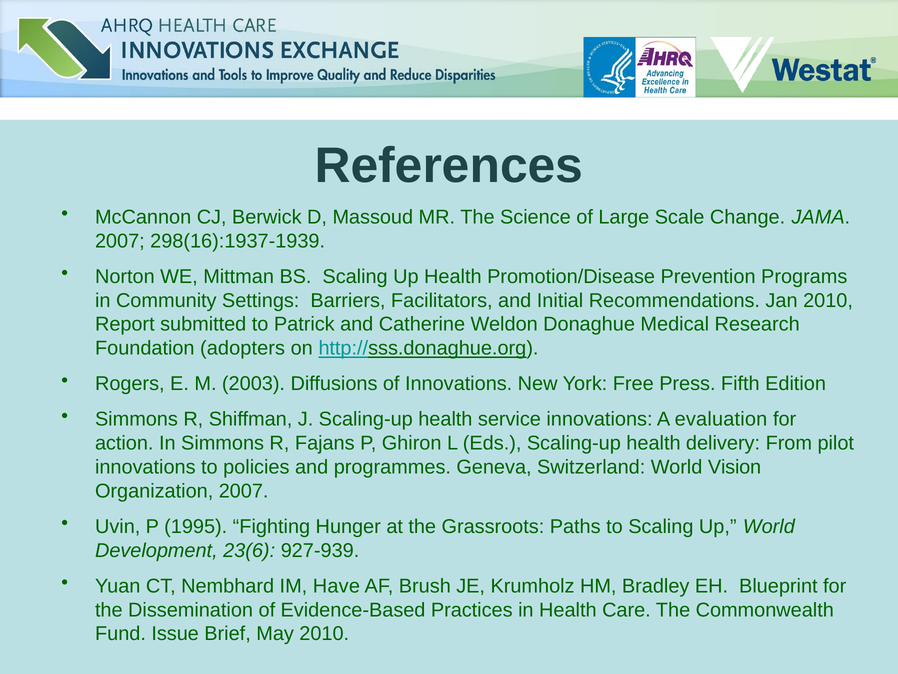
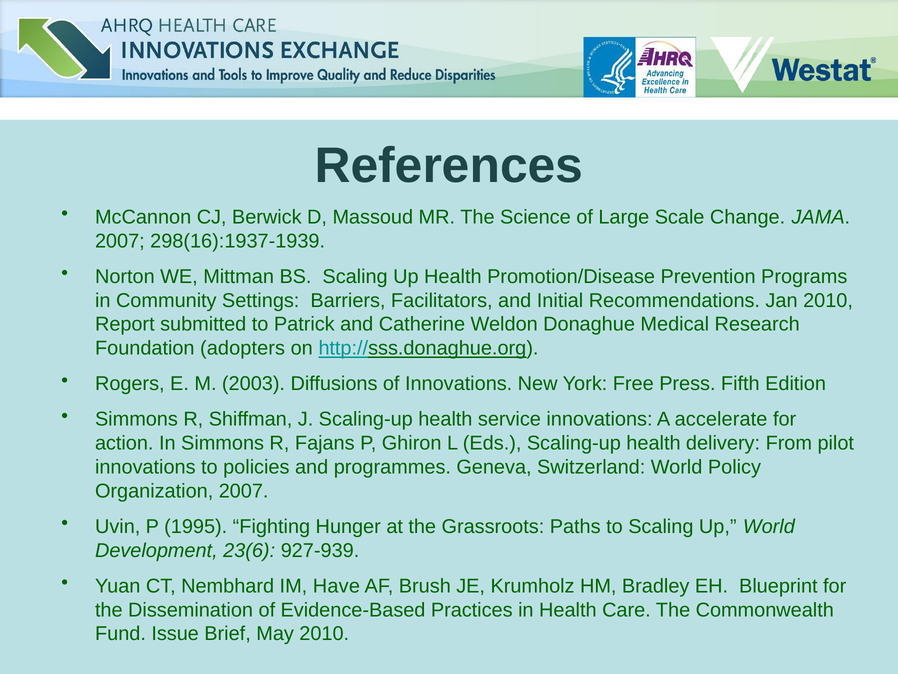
evaluation: evaluation -> accelerate
Vision: Vision -> Policy
